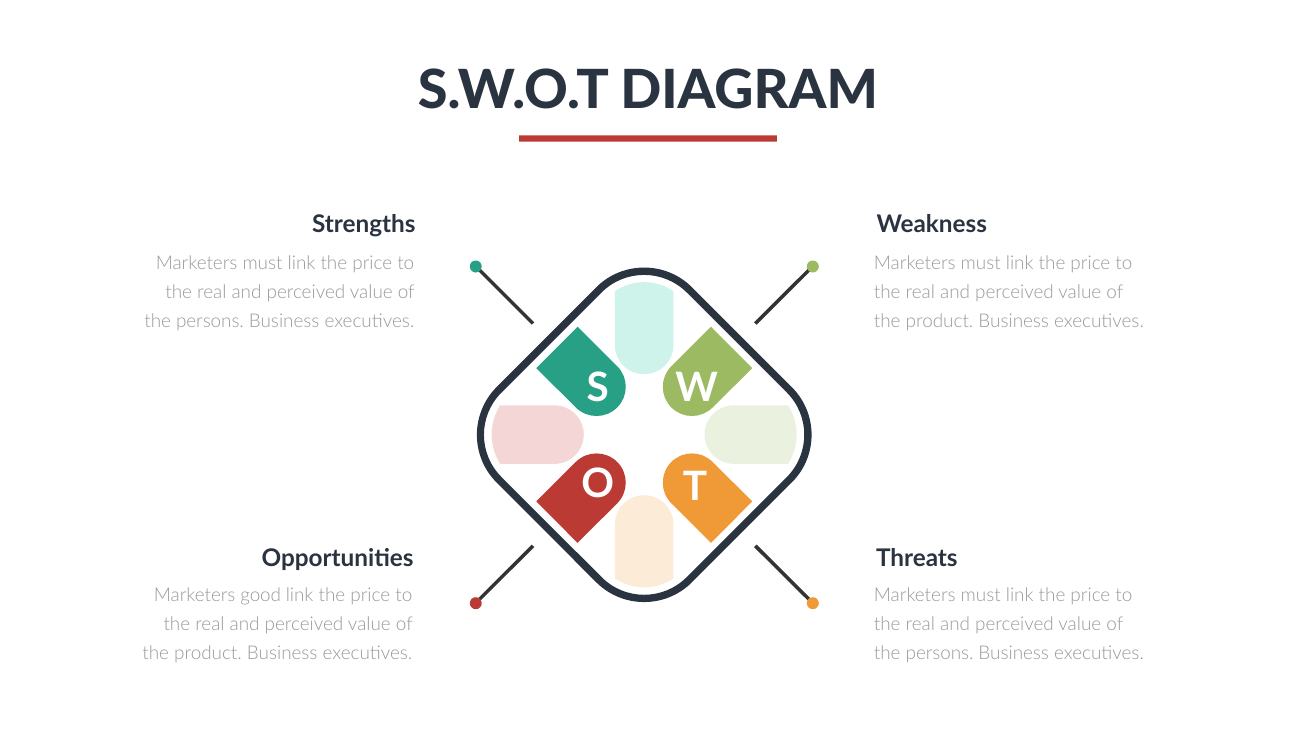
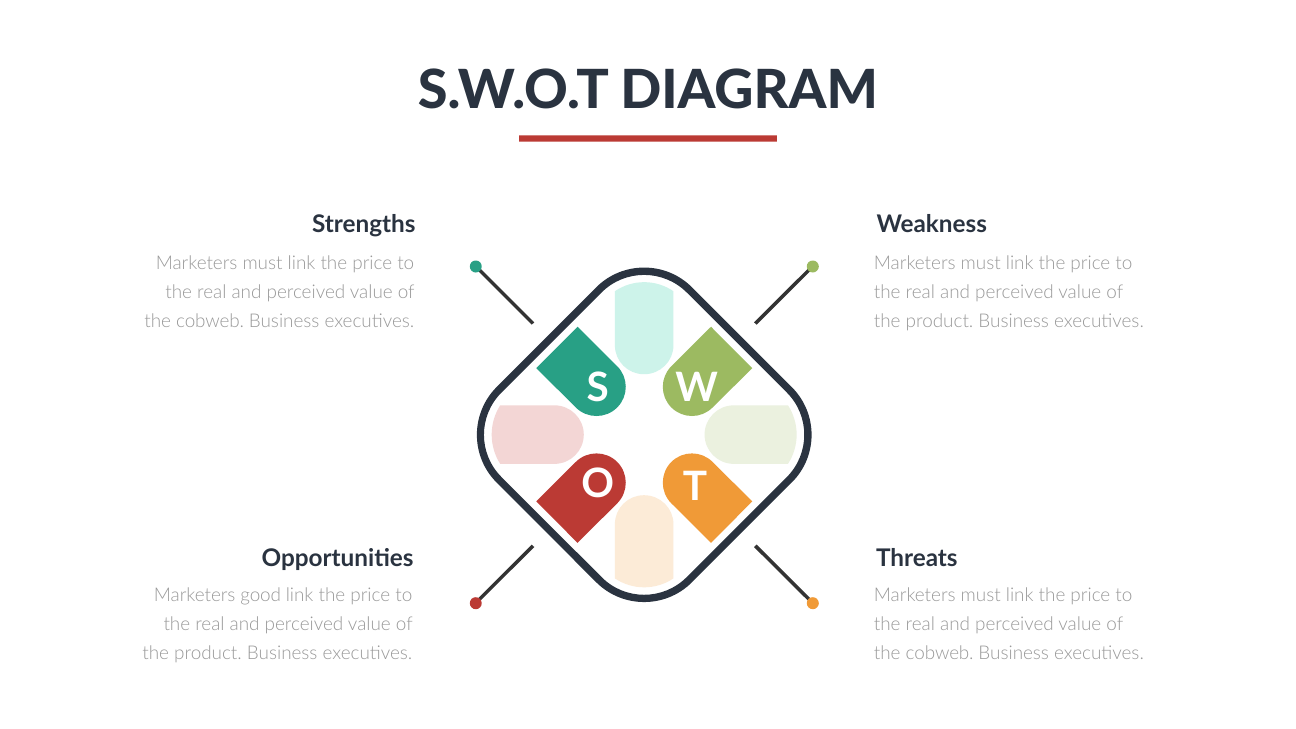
persons at (210, 321): persons -> cobweb
persons at (940, 654): persons -> cobweb
